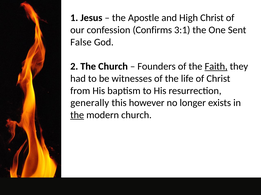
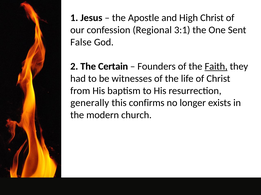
Confirms: Confirms -> Regional
The Church: Church -> Certain
however: however -> confirms
the at (77, 115) underline: present -> none
